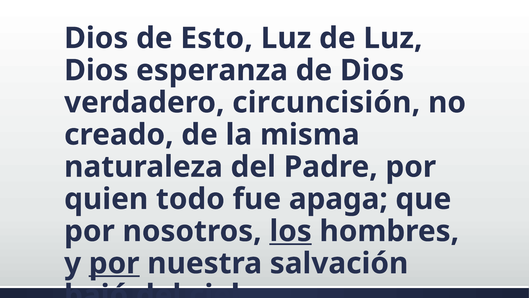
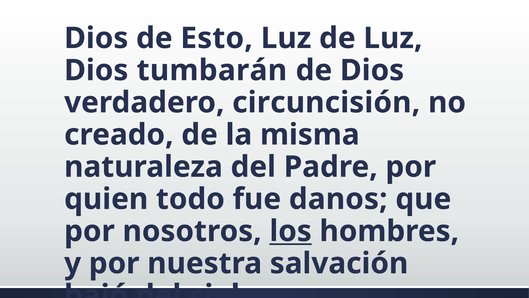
esperanza: esperanza -> tumbarán
apaga: apaga -> danos
por at (114, 263) underline: present -> none
